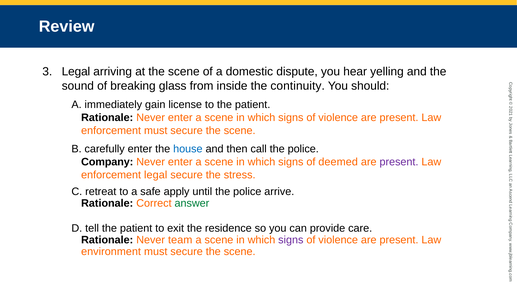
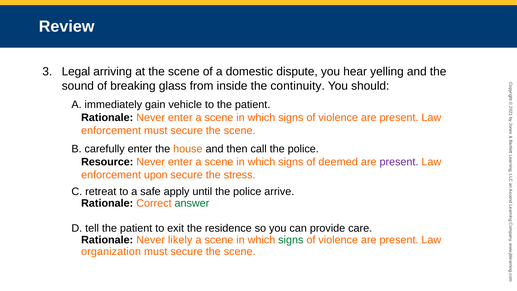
license: license -> vehicle
house colour: blue -> orange
Company: Company -> Resource
enforcement legal: legal -> upon
team: team -> likely
signs at (291, 240) colour: purple -> green
environment: environment -> organization
